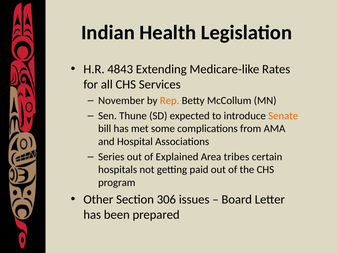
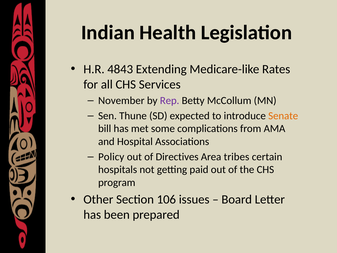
Rep colour: orange -> purple
Series: Series -> Policy
Explained: Explained -> Directives
306: 306 -> 106
